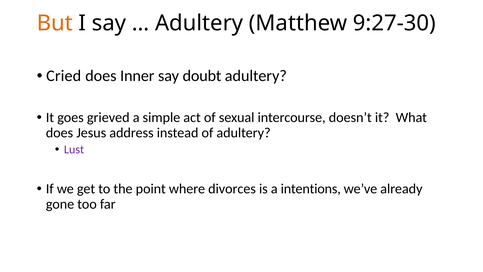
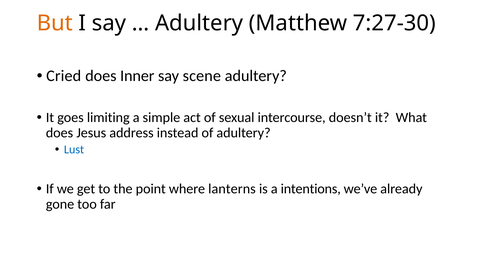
9:27-30: 9:27-30 -> 7:27-30
doubt: doubt -> scene
grieved: grieved -> limiting
Lust colour: purple -> blue
divorces: divorces -> lanterns
